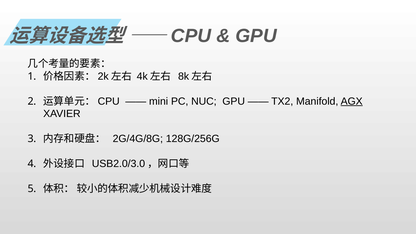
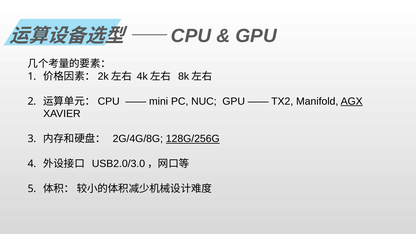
128G/256G underline: none -> present
